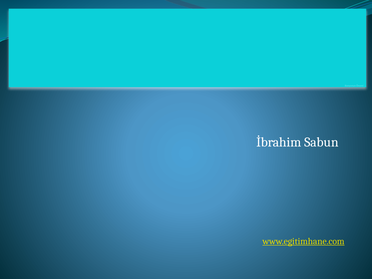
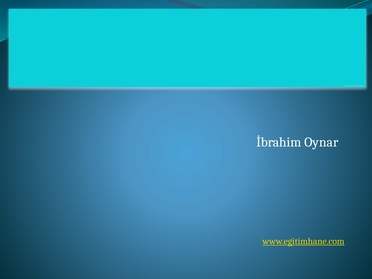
Sabun: Sabun -> Oynar
